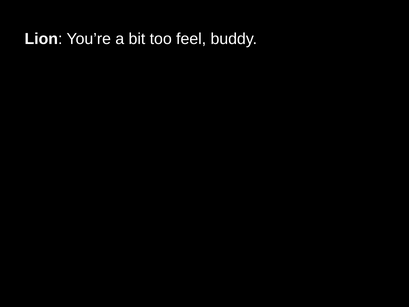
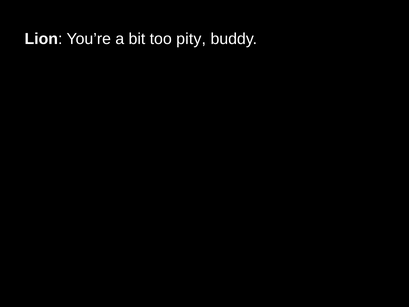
feel: feel -> pity
